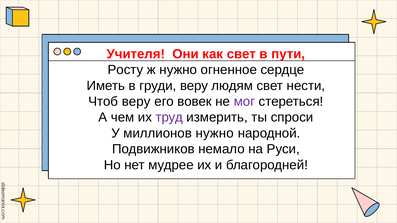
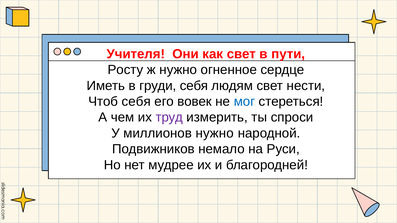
груди веру: веру -> себя
Чтоб веру: веру -> себя
мог colour: purple -> blue
